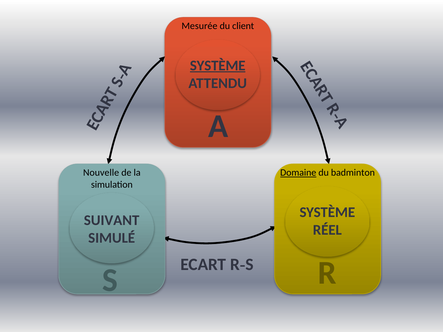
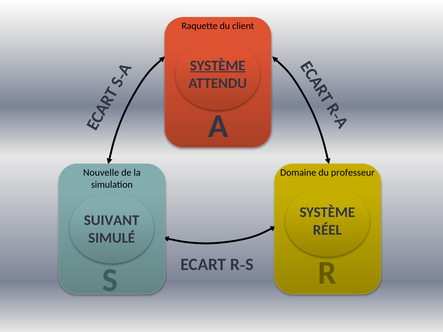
Mesurée: Mesurée -> Raquette
Domaine underline: present -> none
badminton: badminton -> professeur
